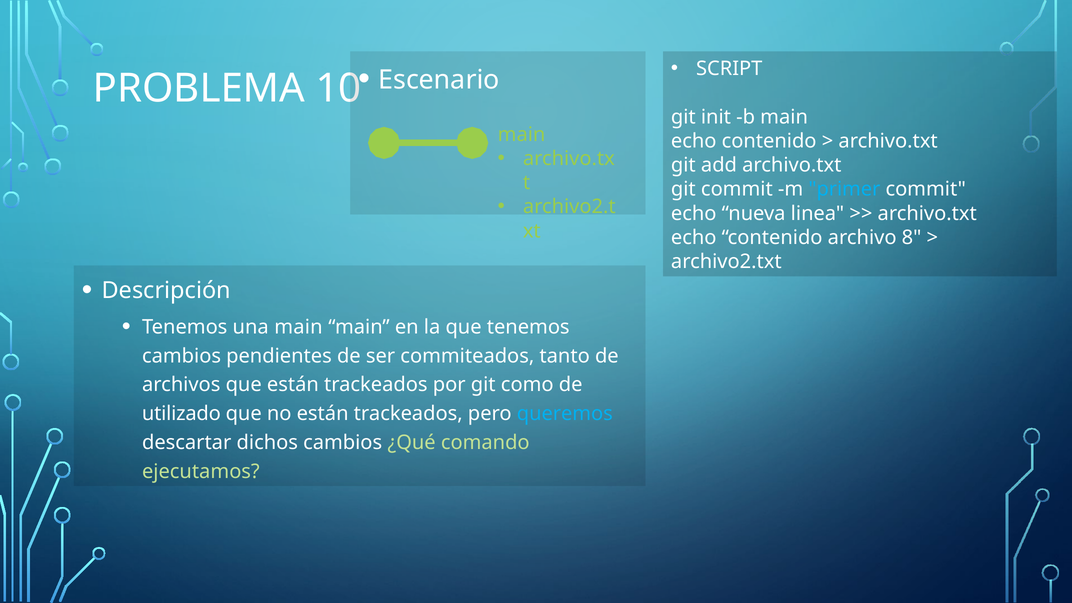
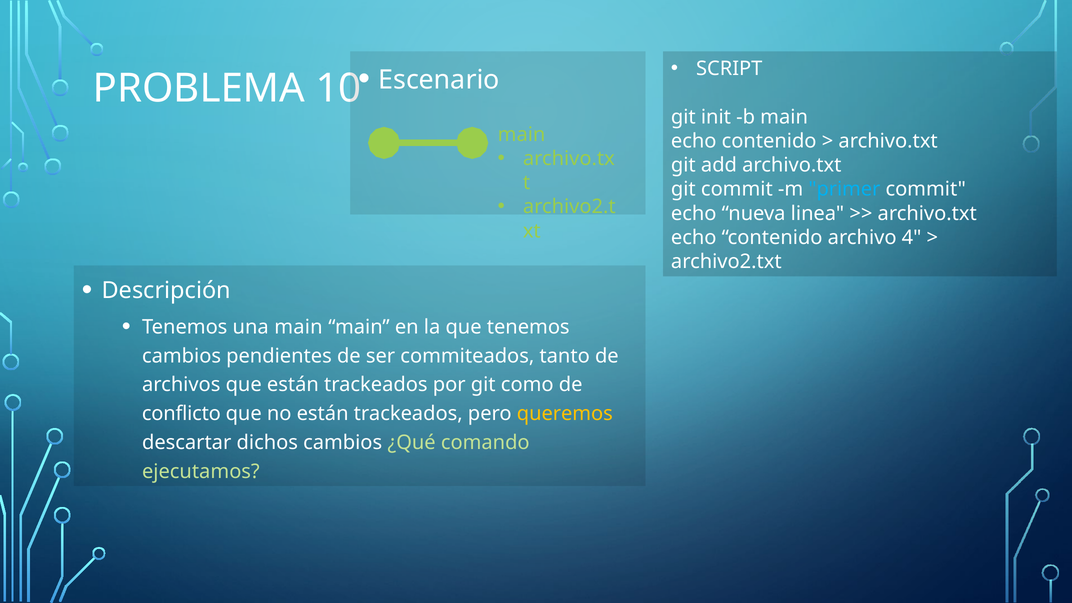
8: 8 -> 4
utilizado: utilizado -> conflicto
queremos colour: light blue -> yellow
